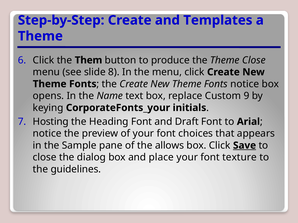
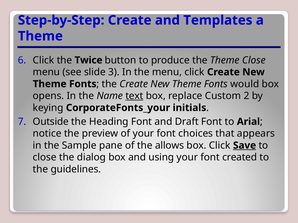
Them: Them -> Twice
8: 8 -> 3
Fonts notice: notice -> would
text underline: none -> present
9: 9 -> 2
Hosting: Hosting -> Outside
place: place -> using
texture: texture -> created
